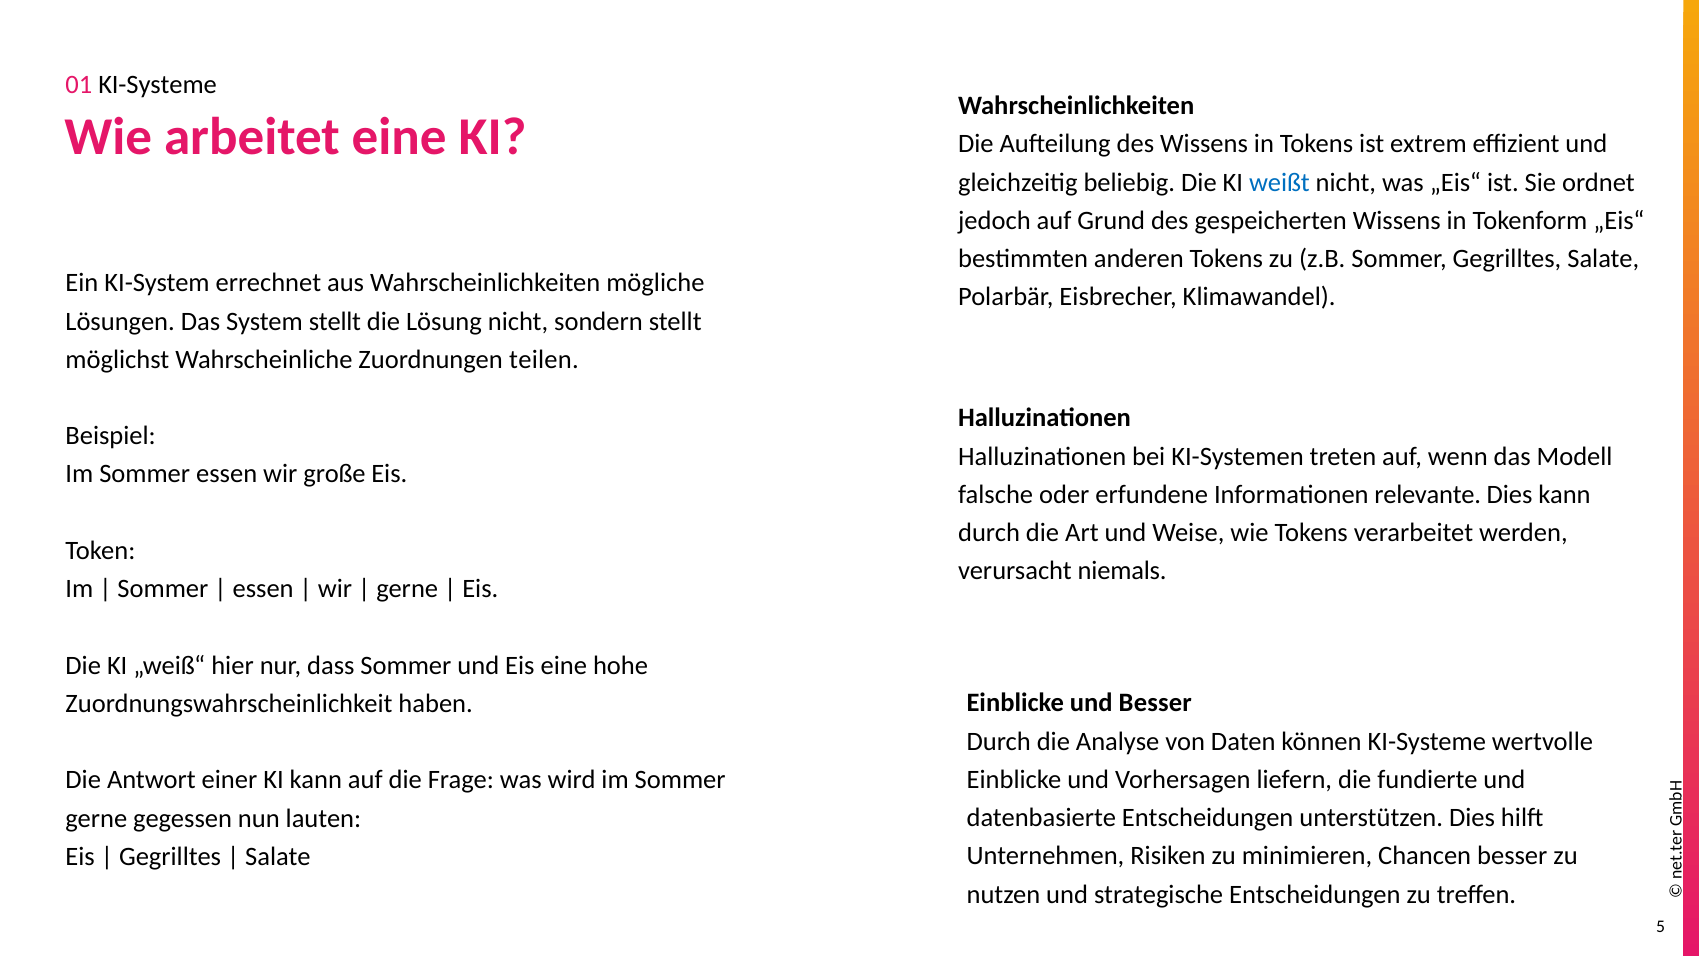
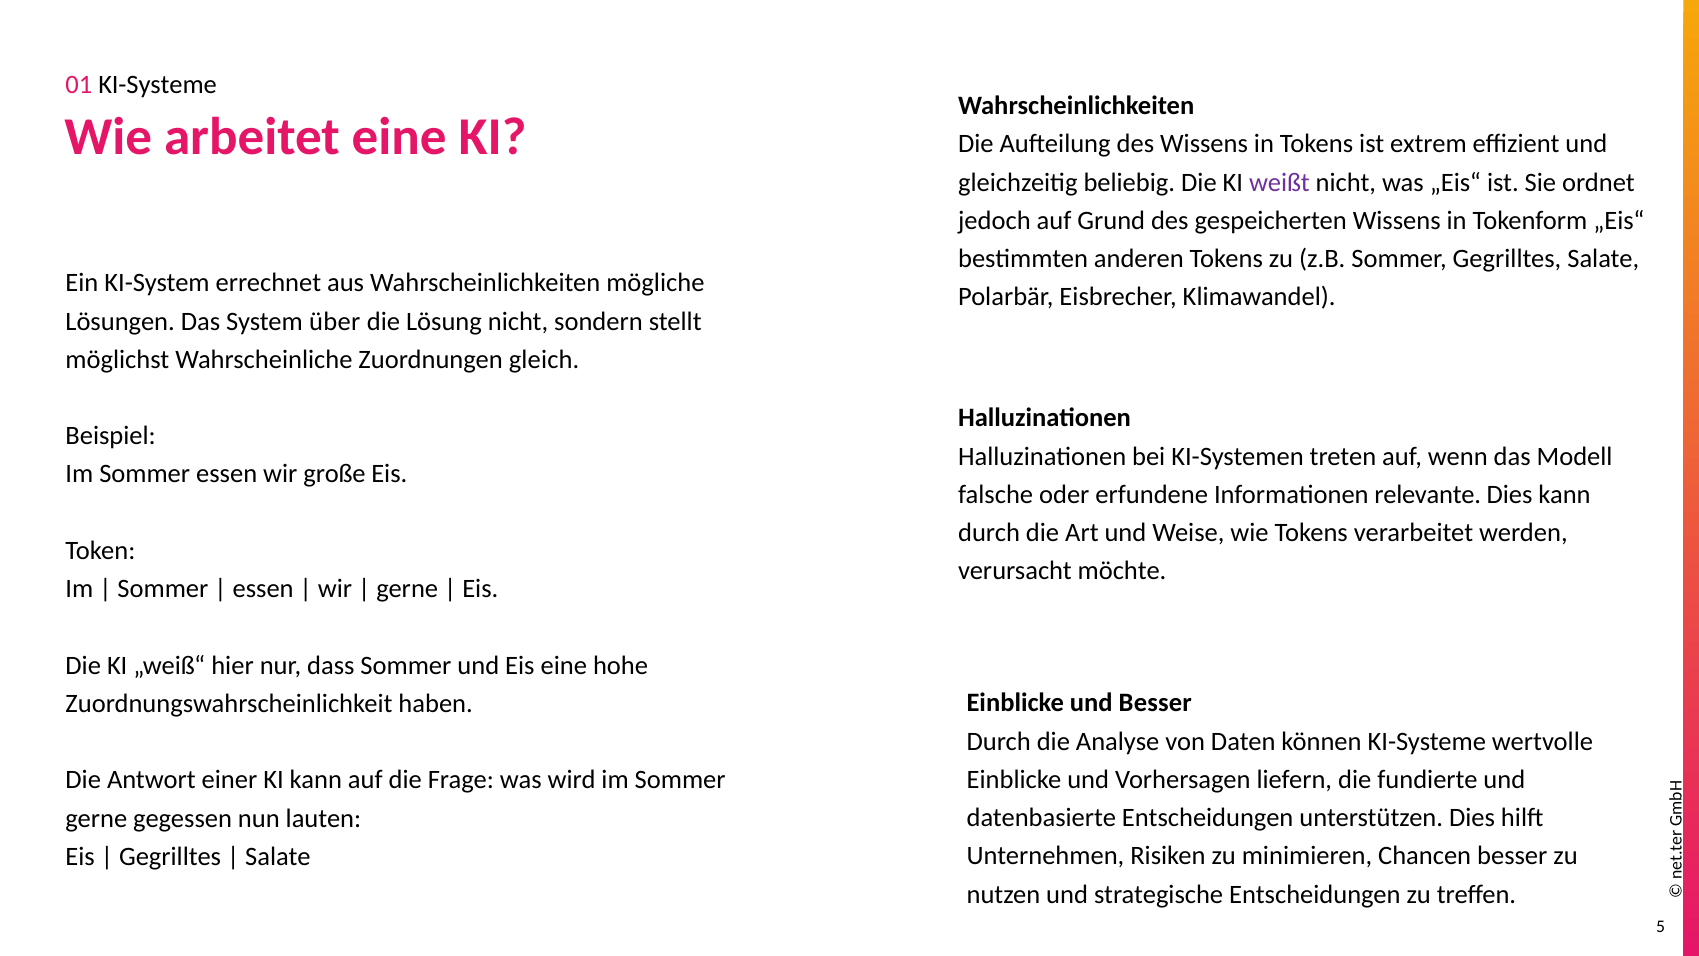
weißt colour: blue -> purple
System stellt: stellt -> über
teilen: teilen -> gleich
niemals: niemals -> möchte
